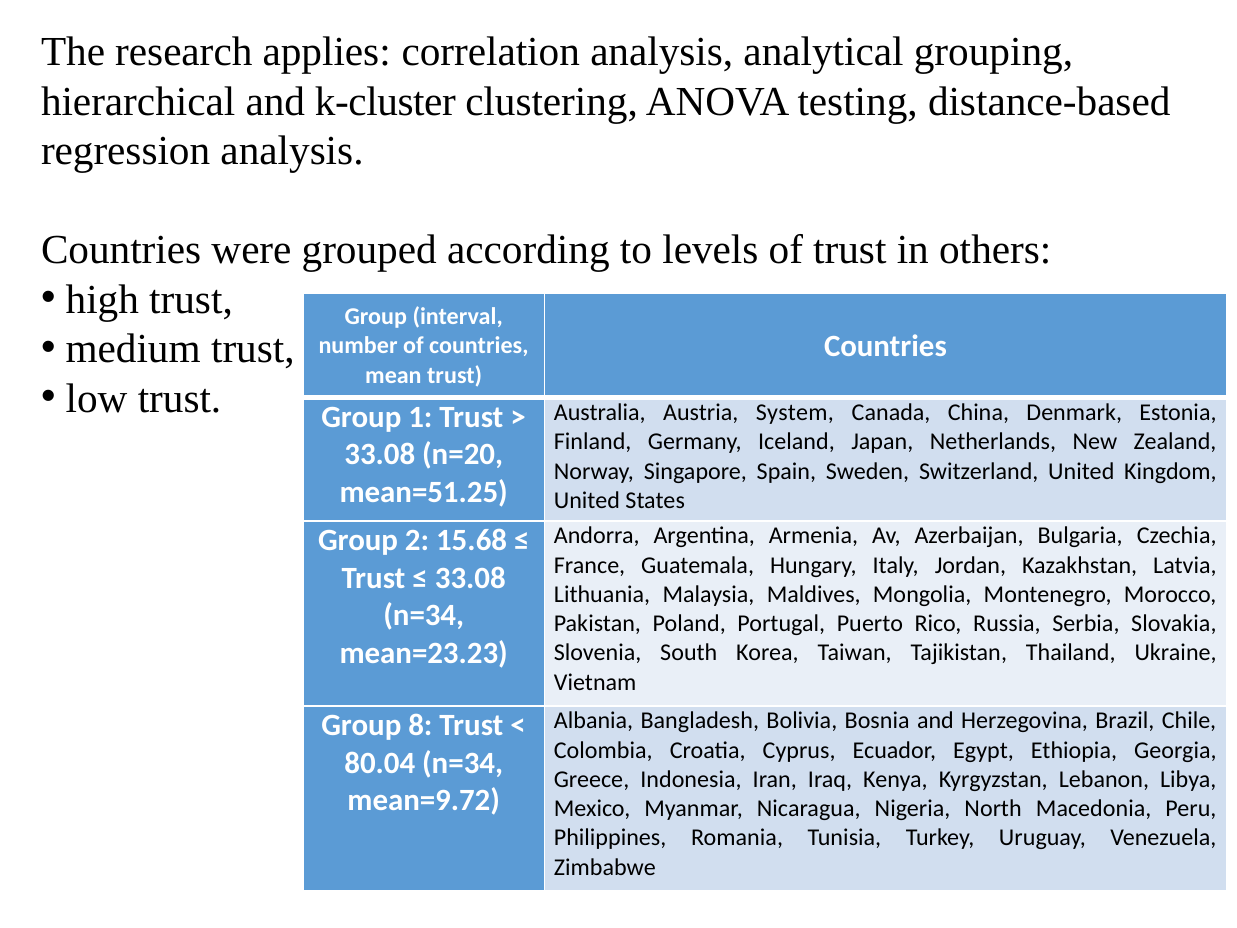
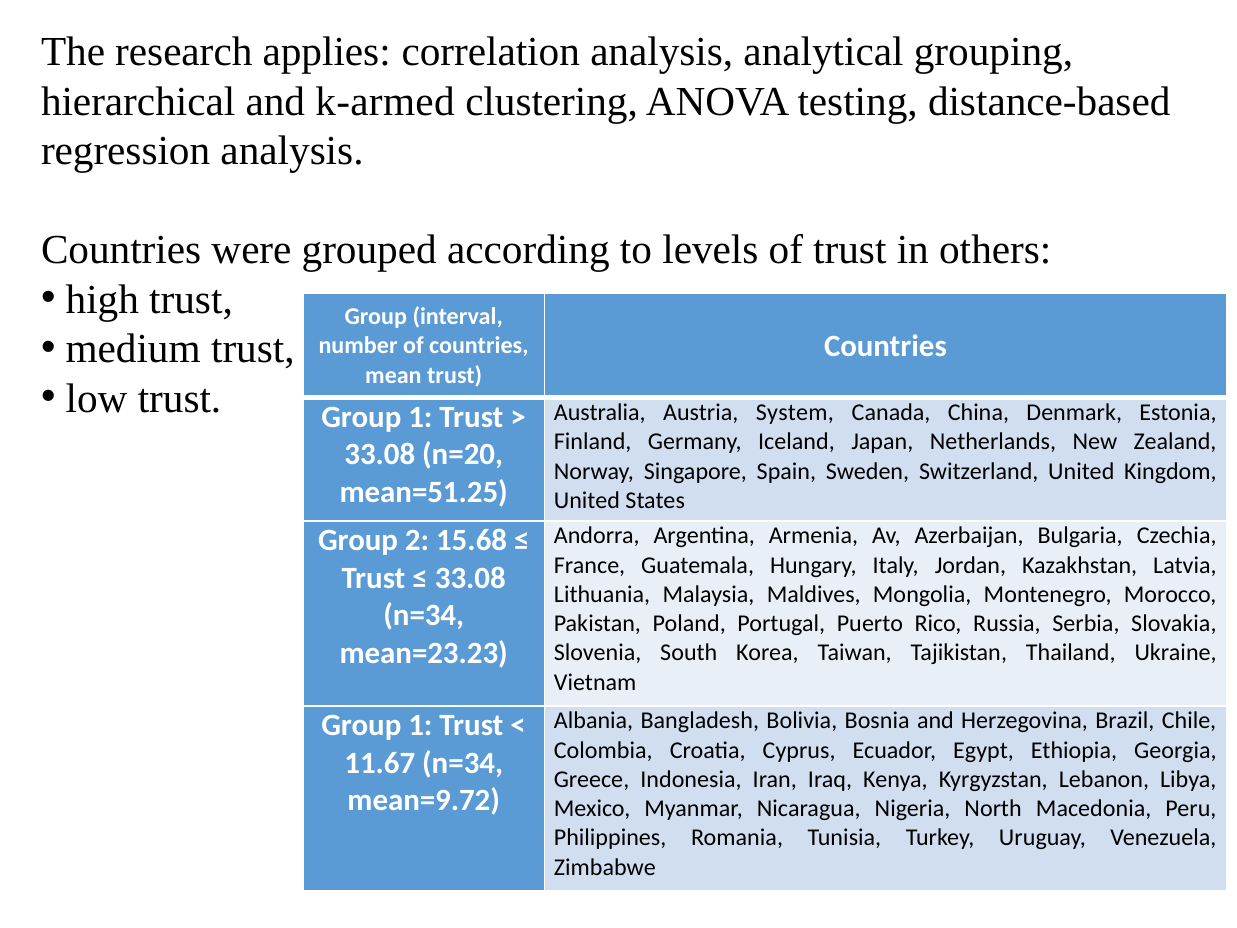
k-cluster: k-cluster -> k-armed
8 at (420, 725): 8 -> 1
80.04: 80.04 -> 11.67
